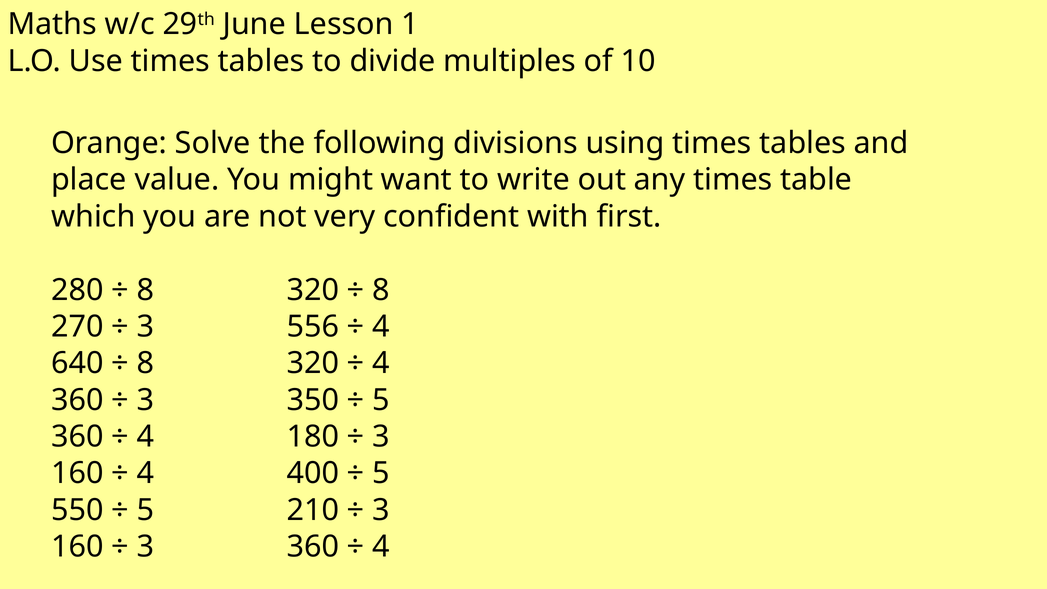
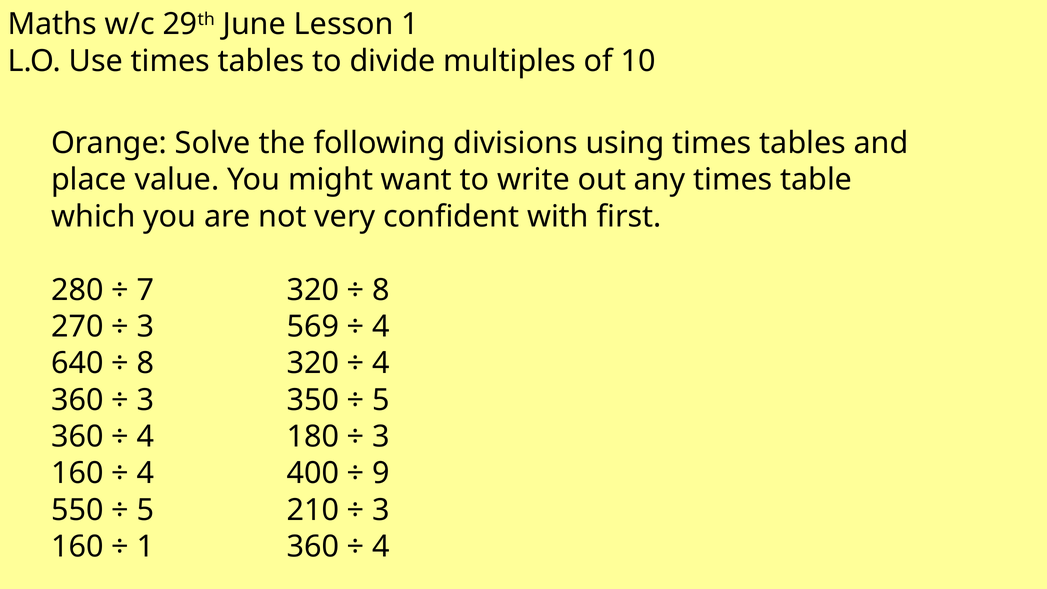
8 at (146, 290): 8 -> 7
556: 556 -> 569
5 at (381, 473): 5 -> 9
3 at (146, 547): 3 -> 1
